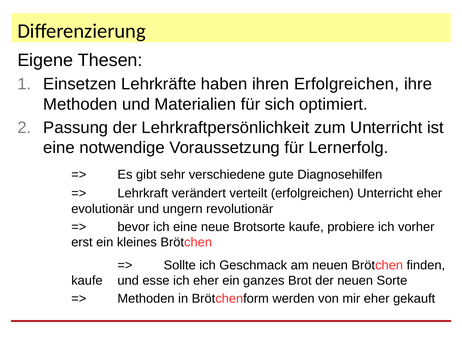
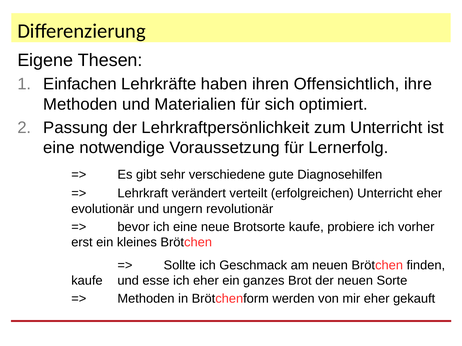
Einsetzen: Einsetzen -> Einfachen
ihren Erfolgreichen: Erfolgreichen -> Offensichtlich
